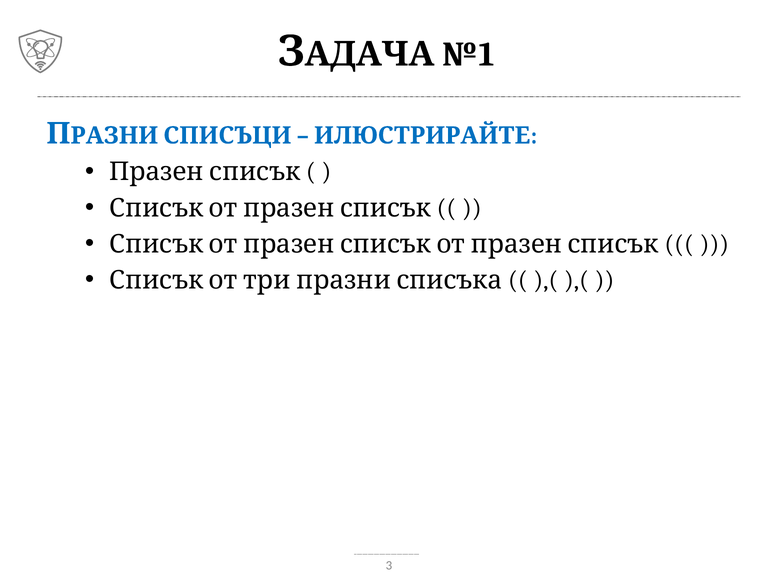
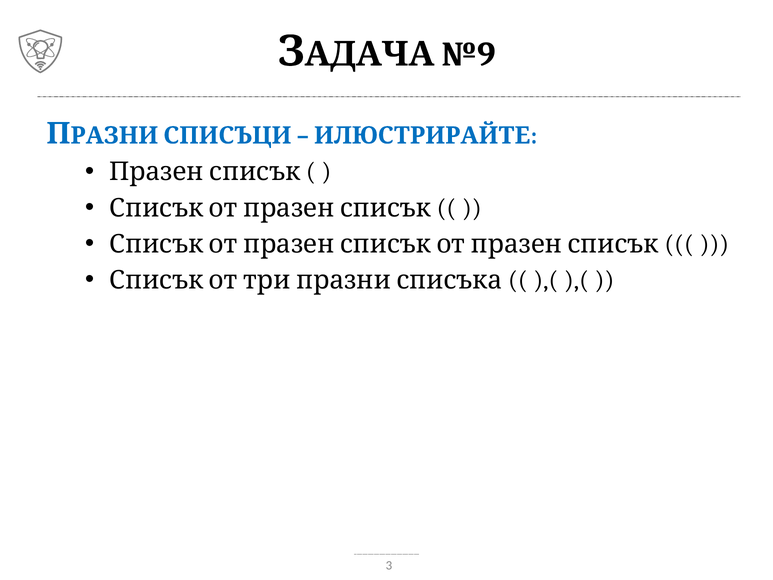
№1: №1 -> №9
